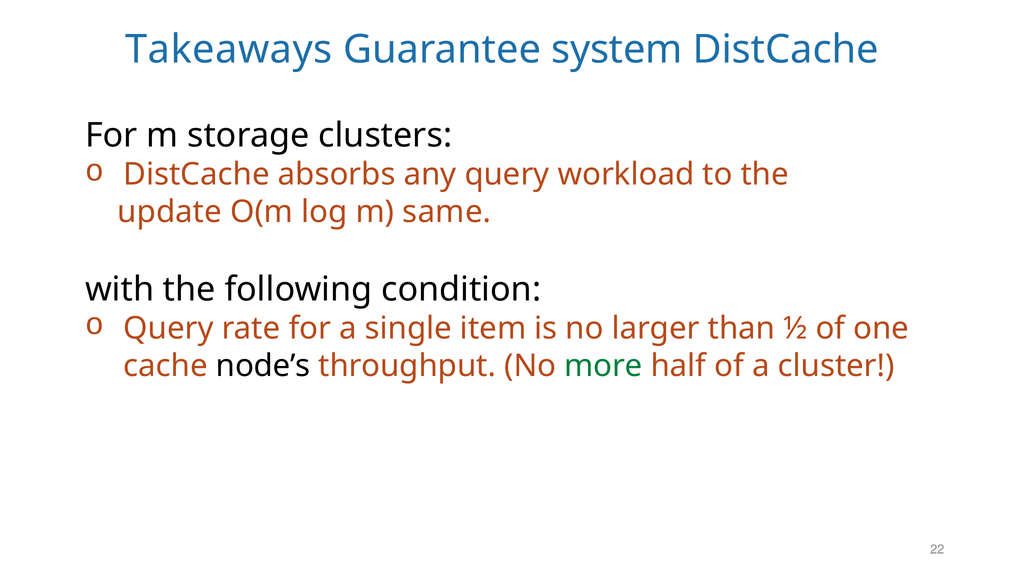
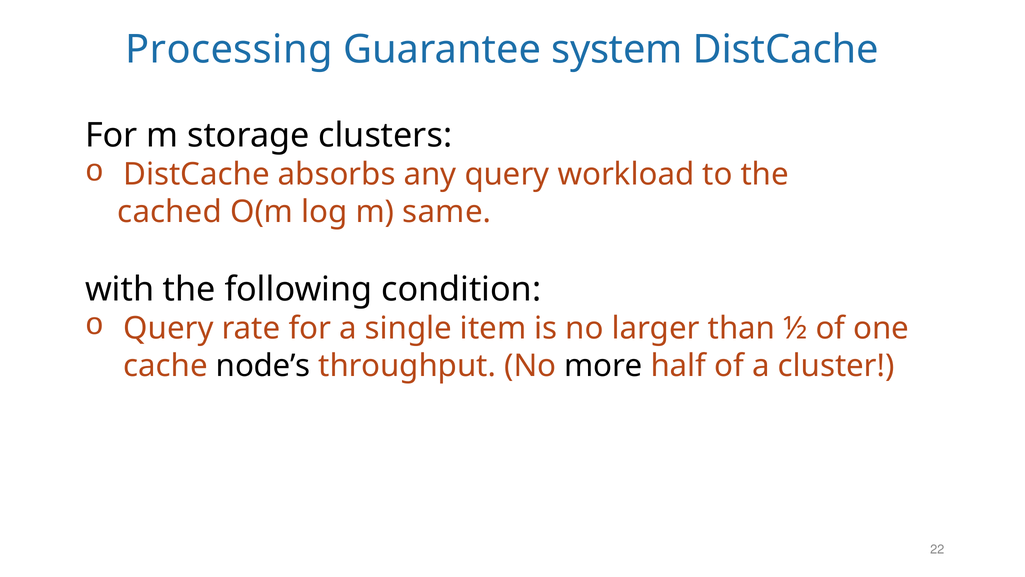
Takeaways: Takeaways -> Processing
update: update -> cached
more colour: green -> black
